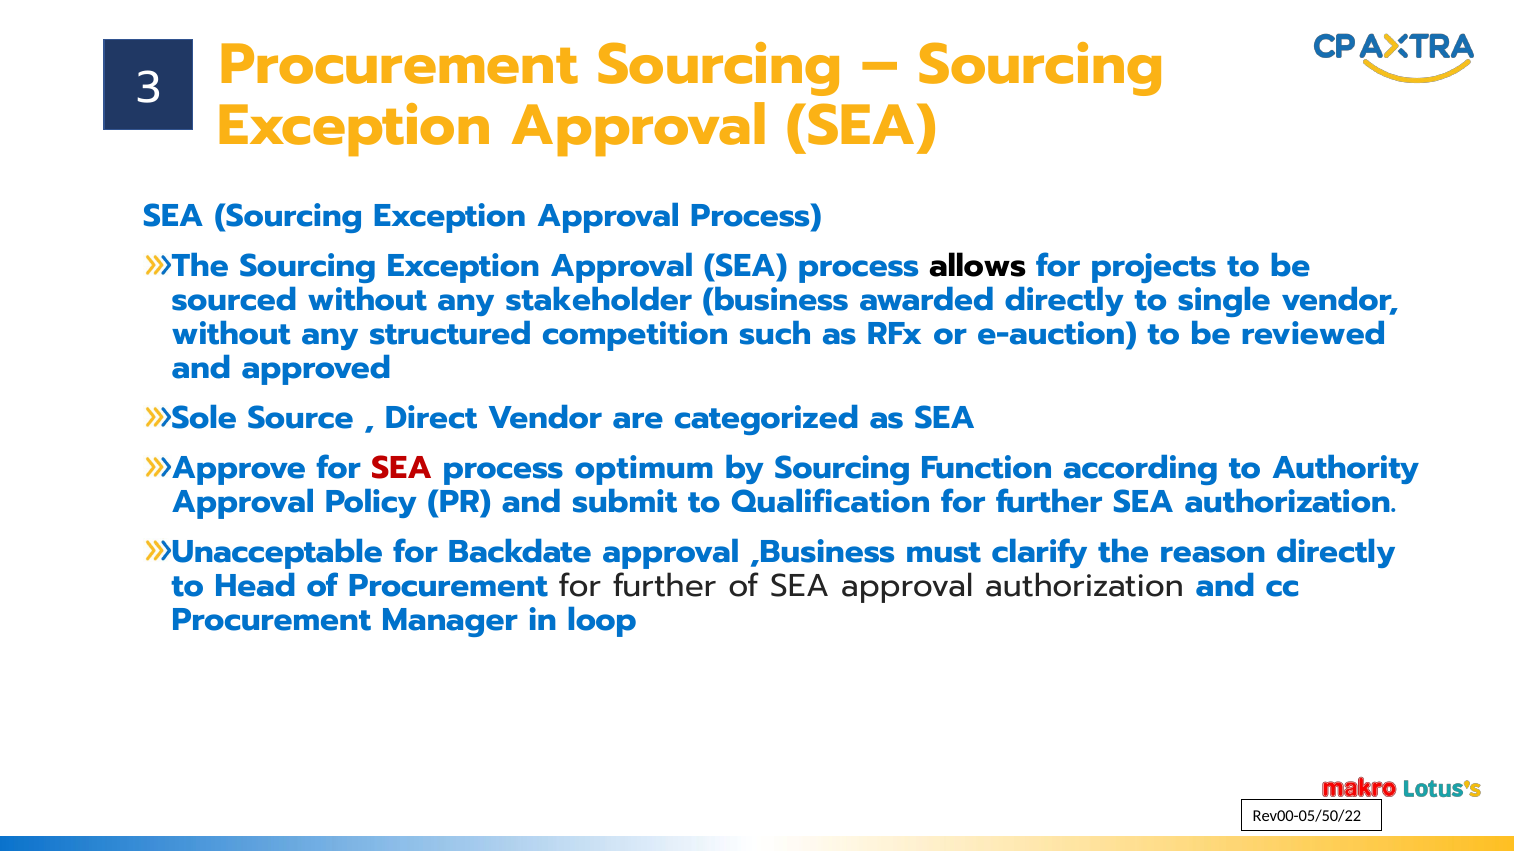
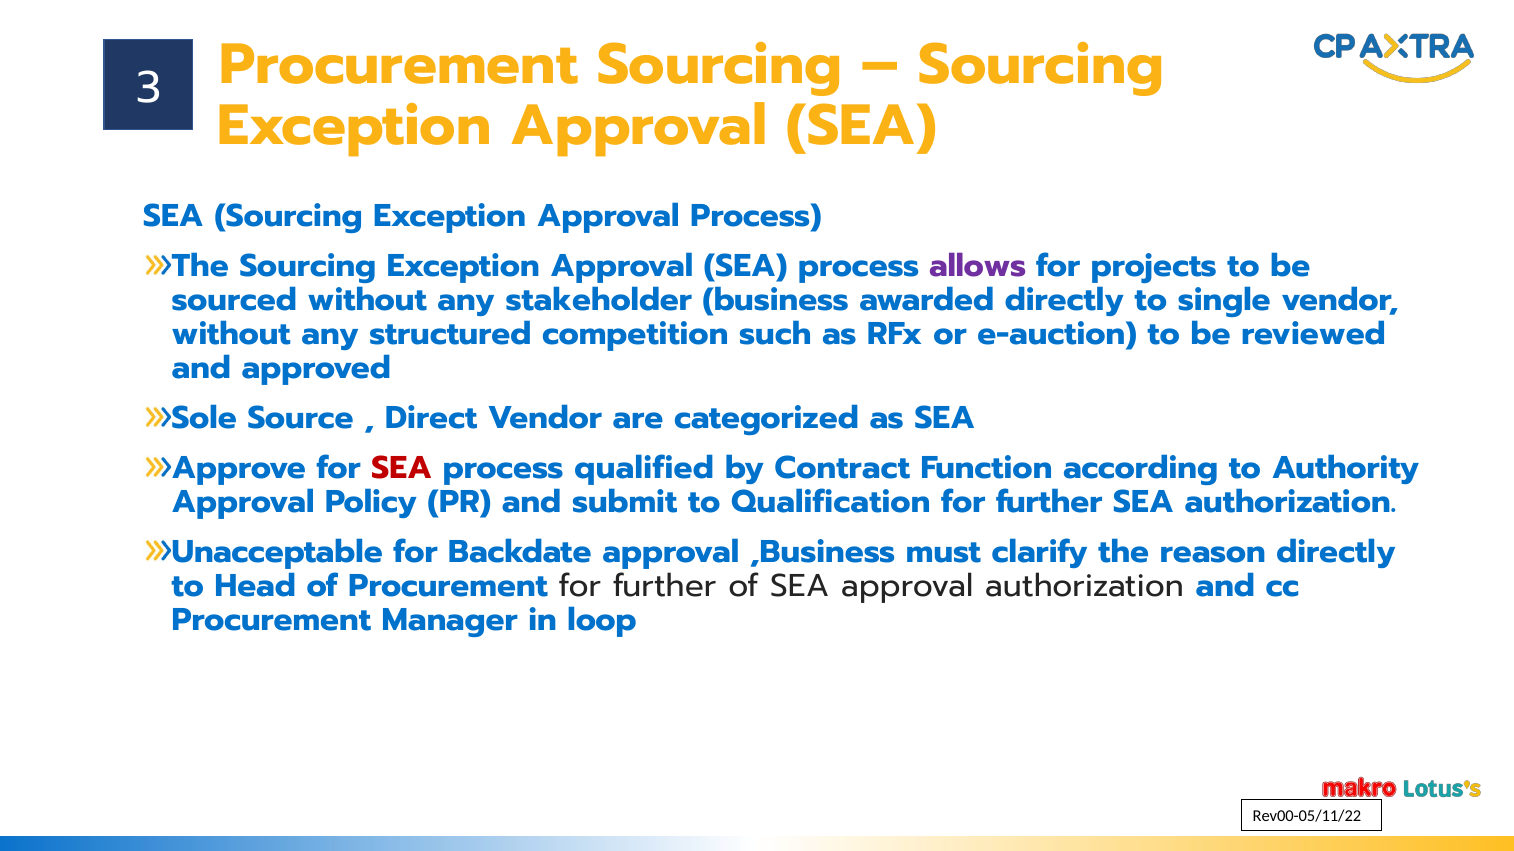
allows colour: black -> purple
optimum: optimum -> qualified
by Sourcing: Sourcing -> Contract
Rev00-05/50/22: Rev00-05/50/22 -> Rev00-05/11/22
